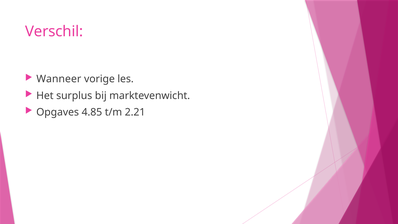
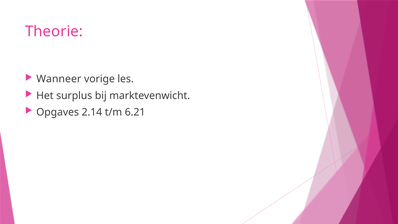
Verschil: Verschil -> Theorie
4.85: 4.85 -> 2.14
2.21: 2.21 -> 6.21
